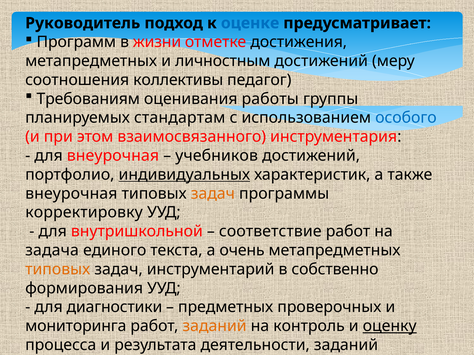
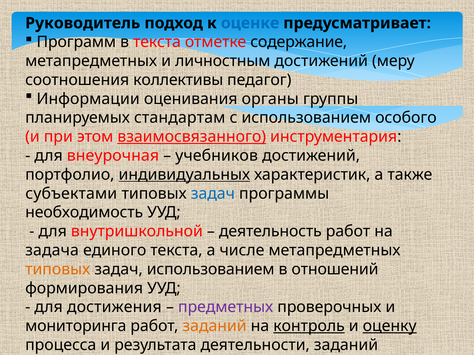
в жизни: жизни -> текста
достижения: достижения -> содержание
Требованиям: Требованиям -> Информации
работы: работы -> органы
особого colour: blue -> black
взаимосвязанного underline: none -> present
внеурочная at (71, 194): внеурочная -> субъектами
задач at (213, 194) colour: orange -> blue
корректировку: корректировку -> необходимость
соответствие: соответствие -> деятельность
очень: очень -> числе
задач инструментарий: инструментарий -> использованием
собственно: собственно -> отношений
диагностики: диагностики -> достижения
предметных colour: black -> purple
контроль underline: none -> present
